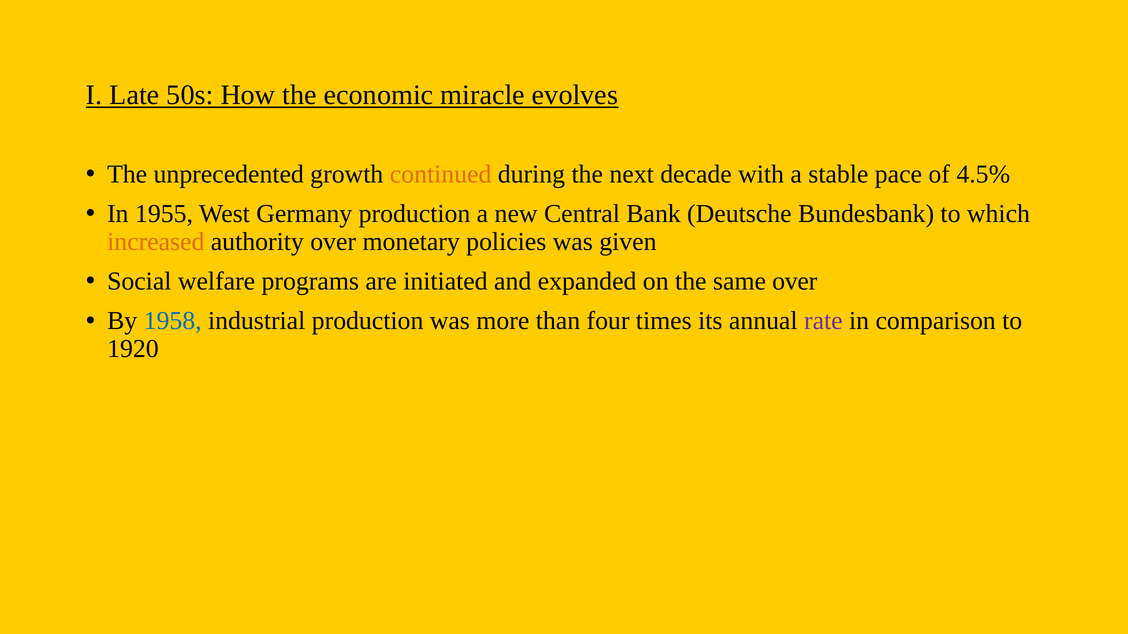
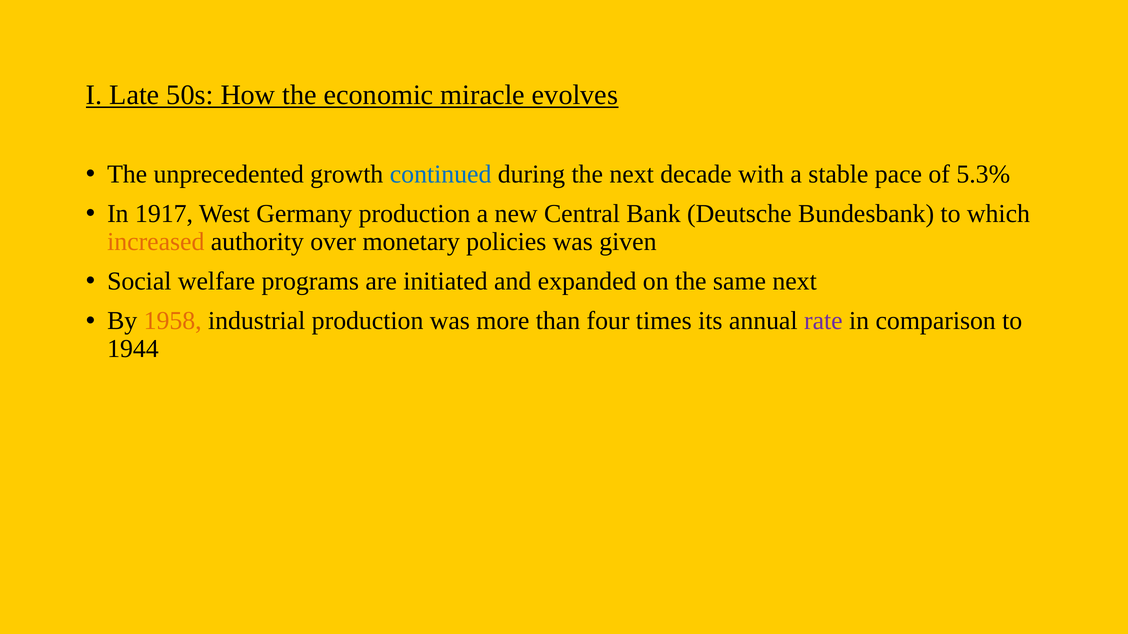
continued colour: orange -> blue
4.5%: 4.5% -> 5.3%
1955: 1955 -> 1917
same over: over -> next
1958 colour: blue -> orange
1920: 1920 -> 1944
